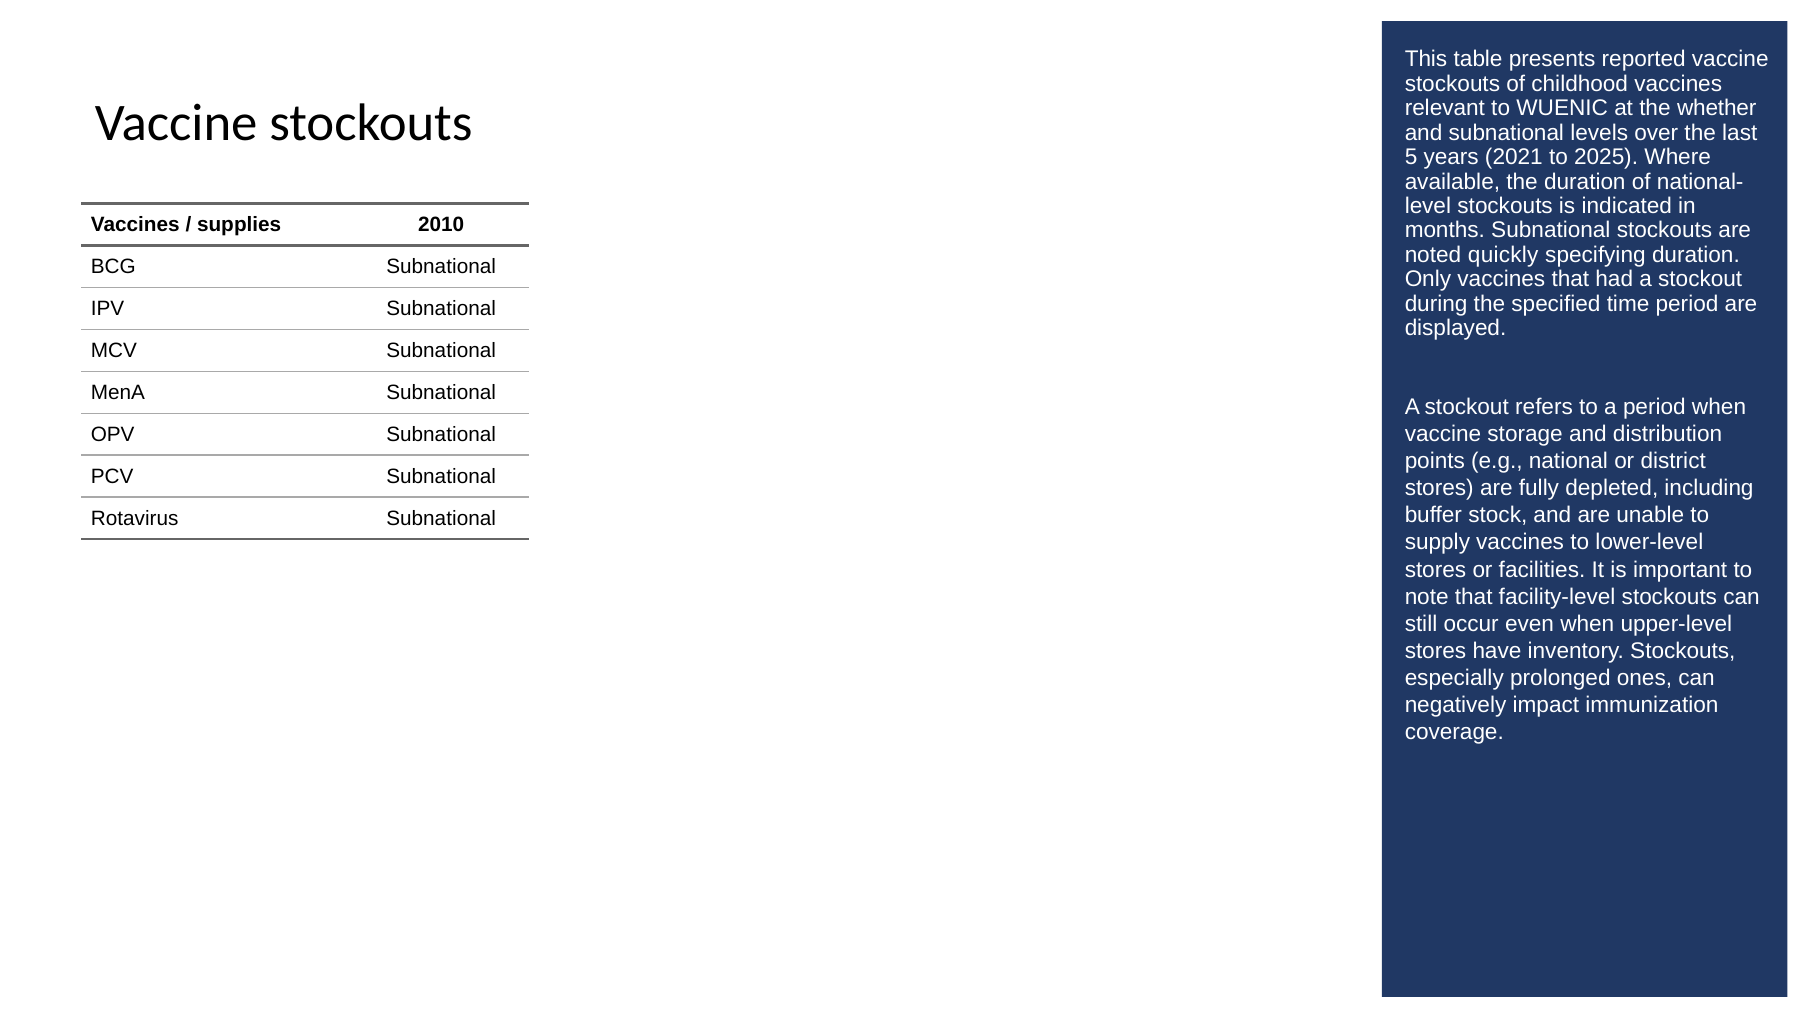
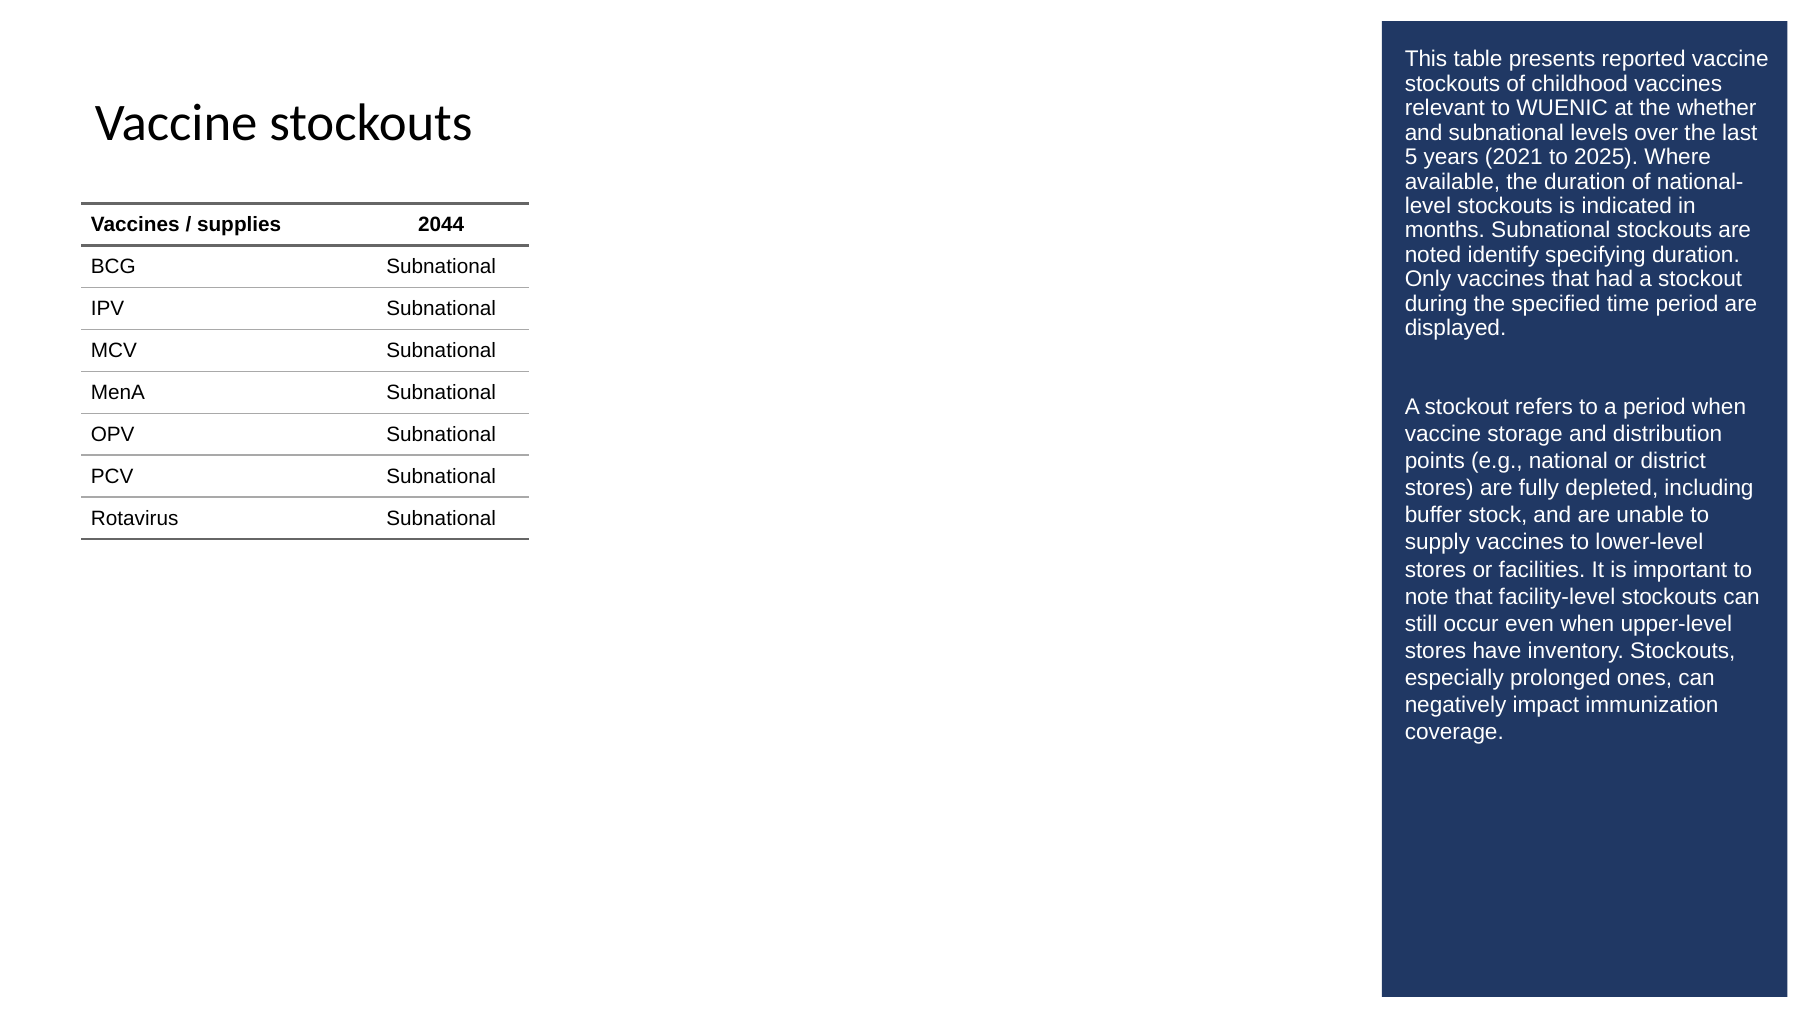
2010: 2010 -> 2044
quickly: quickly -> identify
